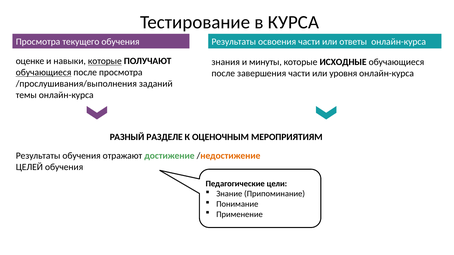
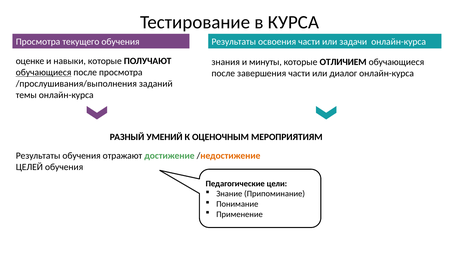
ответы: ответы -> задачи
которые at (105, 61) underline: present -> none
ИСХОДНЫЕ: ИСХОДНЫЕ -> ОТЛИЧИЕМ
уровня: уровня -> диалог
РАЗДЕЛЕ: РАЗДЕЛЕ -> УМЕНИЙ
